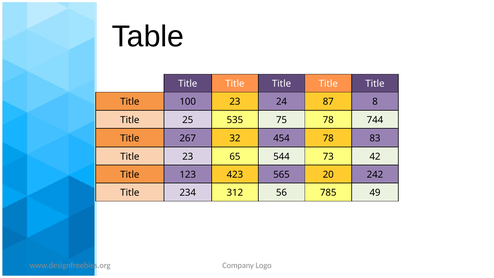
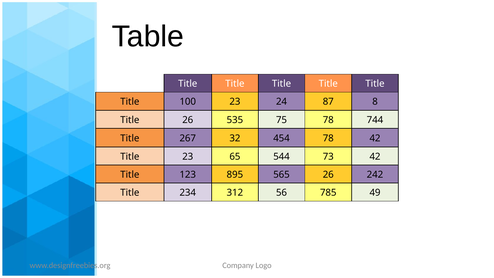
Title 25: 25 -> 26
78 83: 83 -> 42
423: 423 -> 895
565 20: 20 -> 26
